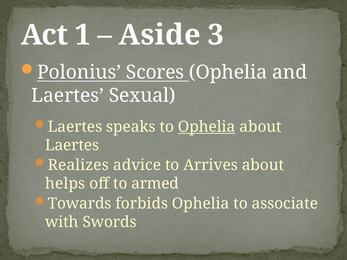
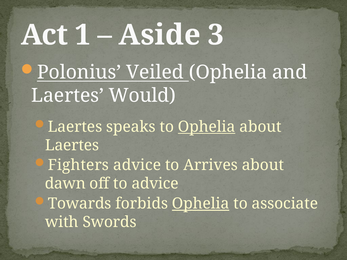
Scores: Scores -> Veiled
Sexual: Sexual -> Would
Realizes: Realizes -> Fighters
helps: helps -> dawn
to armed: armed -> advice
Ophelia at (201, 204) underline: none -> present
